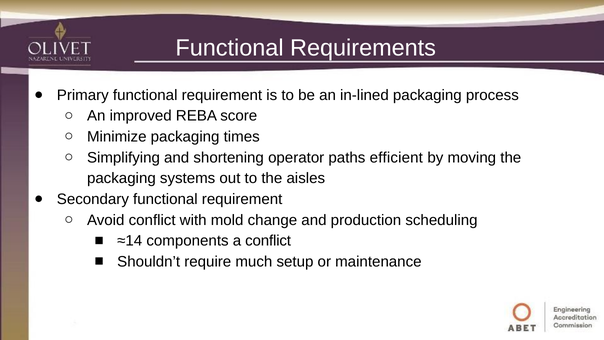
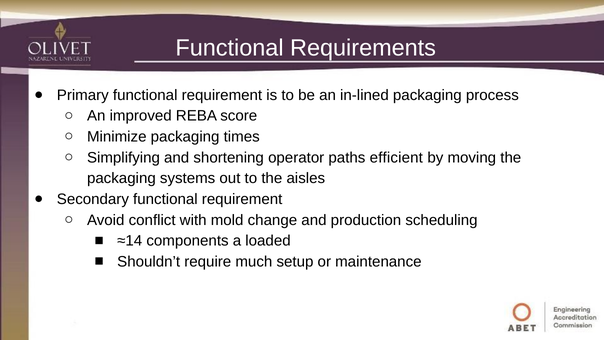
a conflict: conflict -> loaded
